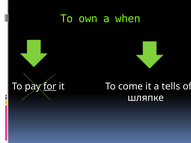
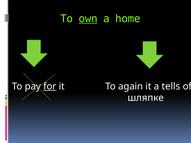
own underline: none -> present
when: when -> home
come: come -> again
